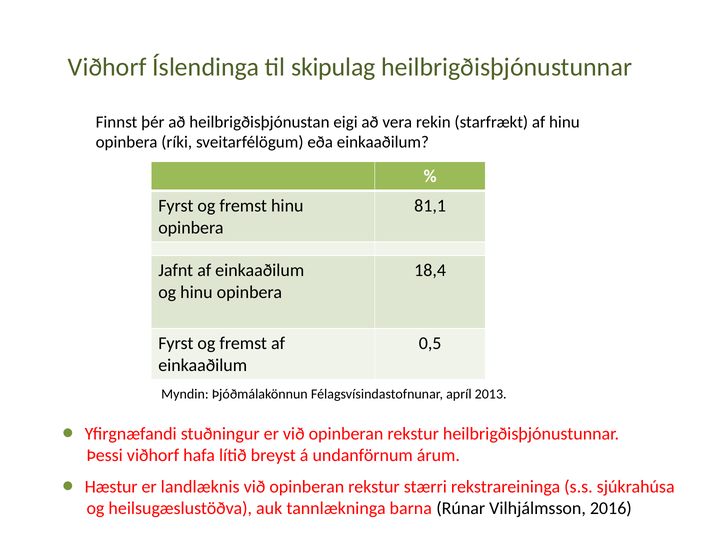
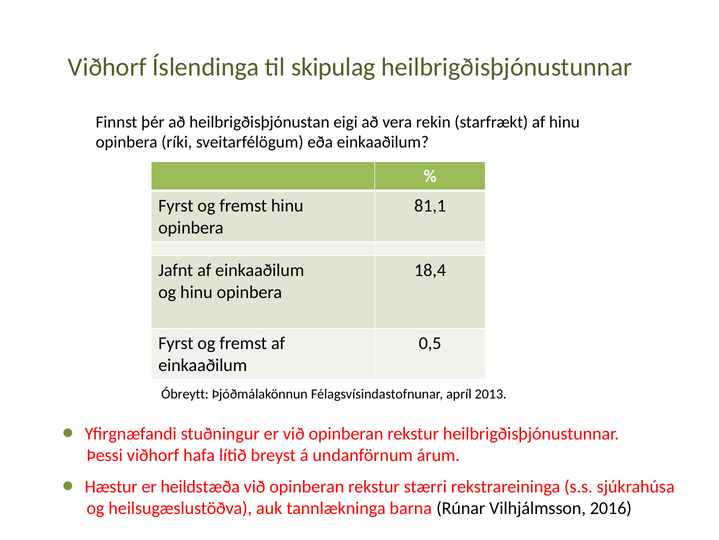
Myndin: Myndin -> Óbreytt
landlæknis: landlæknis -> heildstæða
